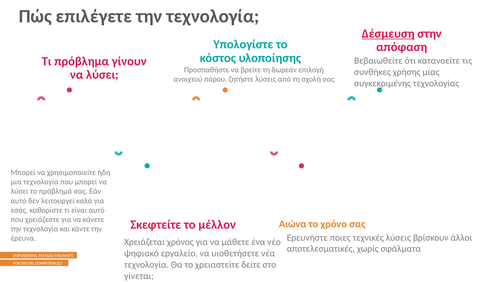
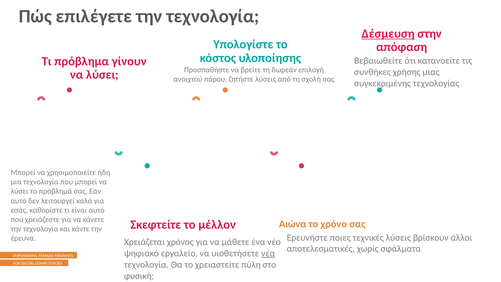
νέα underline: none -> present
δείτε: δείτε -> πύλη
γίνεται: γίνεται -> φυσική
